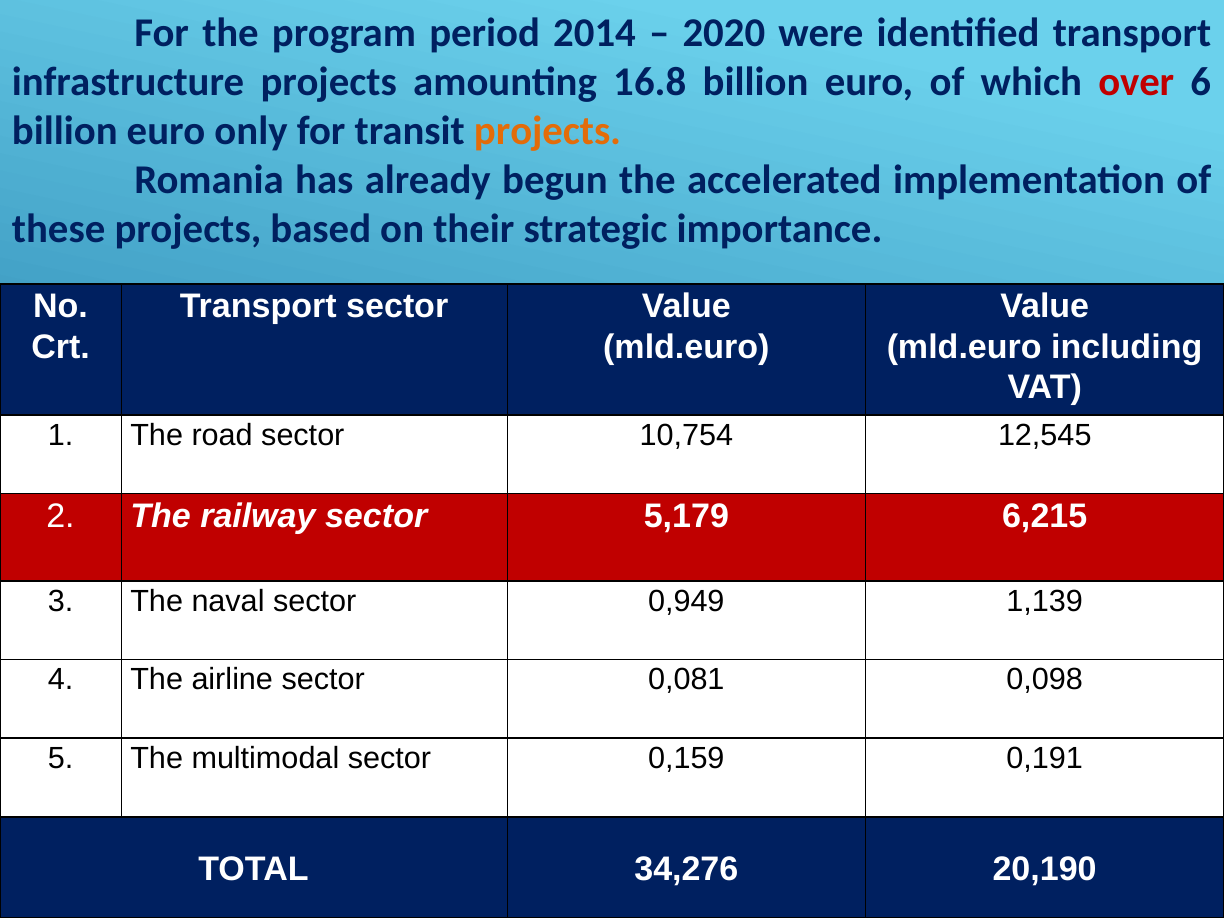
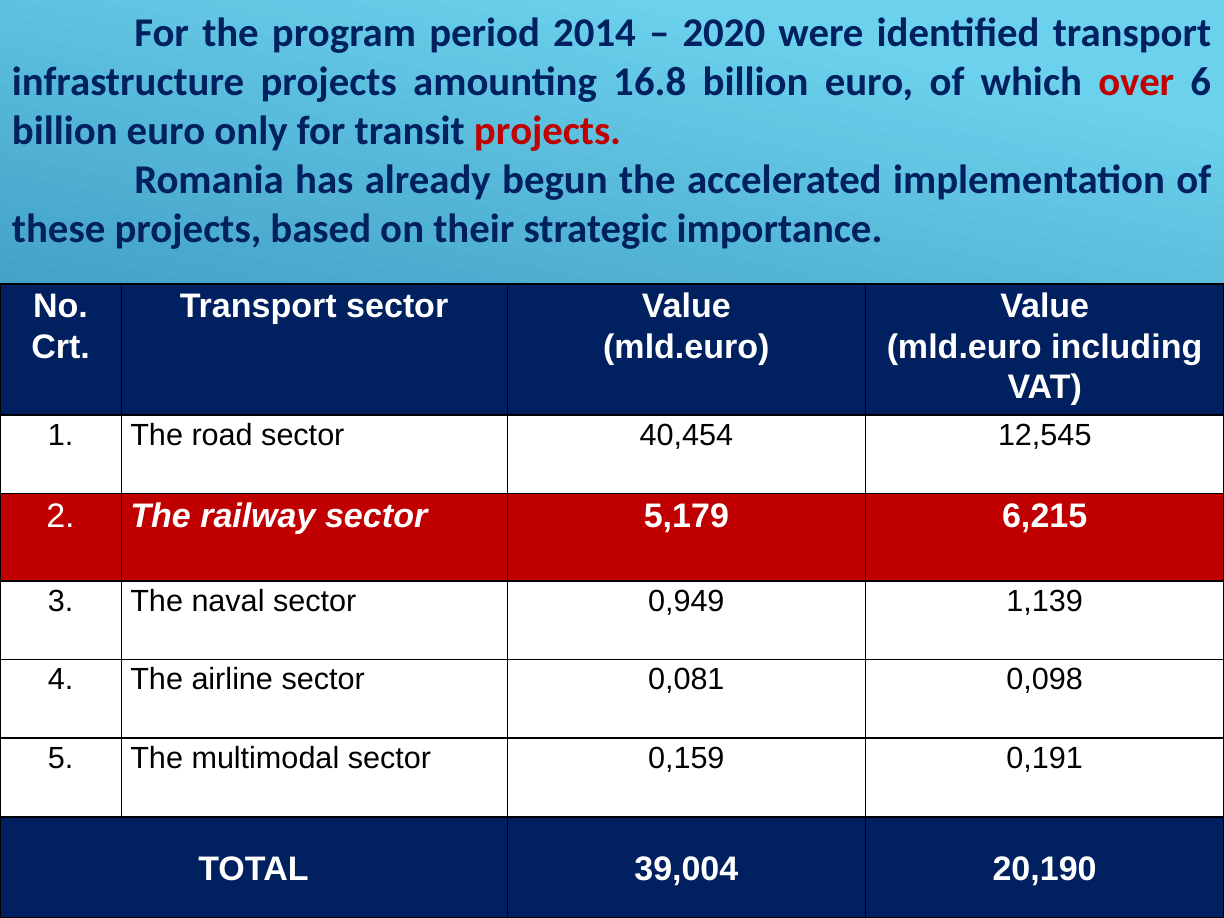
projects at (548, 131) colour: orange -> red
10,754: 10,754 -> 40,454
34,276: 34,276 -> 39,004
